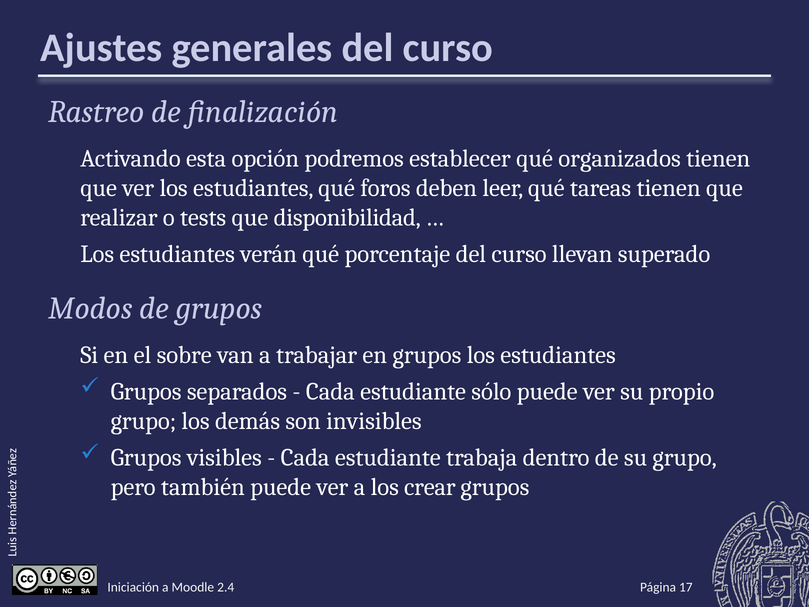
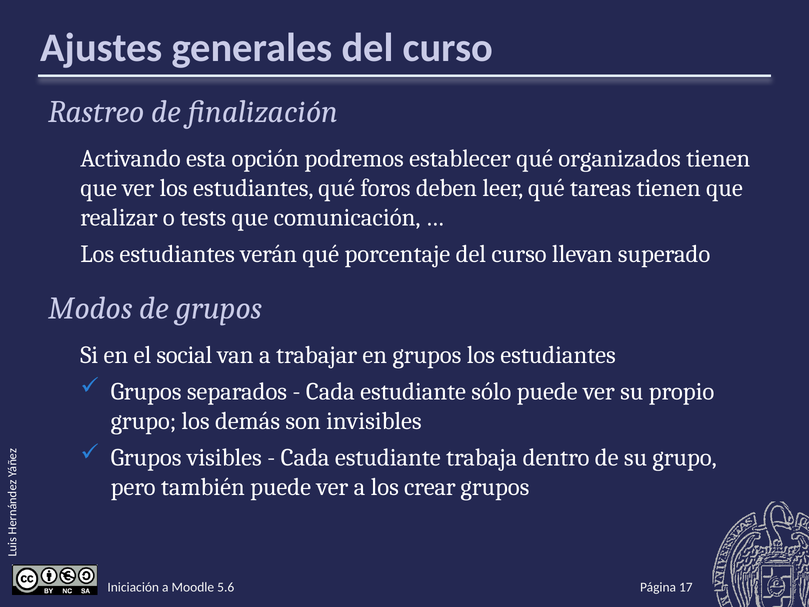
disponibilidad: disponibilidad -> comunicación
sobre: sobre -> social
2.4: 2.4 -> 5.6
